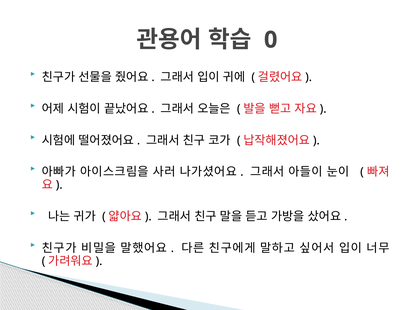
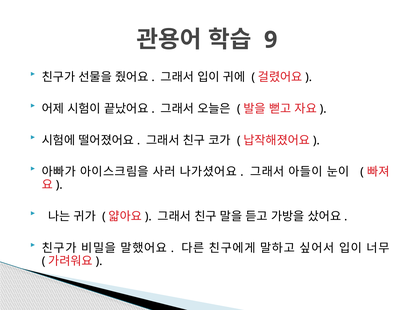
0: 0 -> 9
